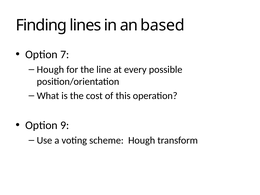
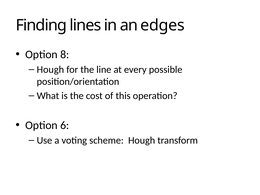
based: based -> edges
7: 7 -> 8
9: 9 -> 6
